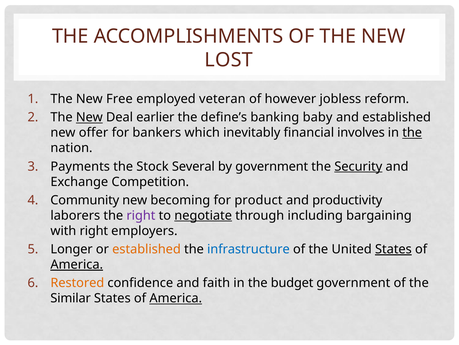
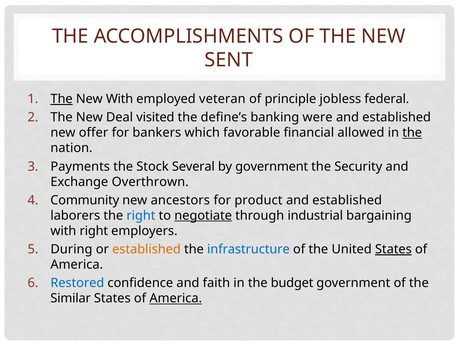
LOST: LOST -> SENT
The at (62, 99) underline: none -> present
New Free: Free -> With
however: however -> principle
reform: reform -> federal
New at (89, 117) underline: present -> none
earlier: earlier -> visited
baby: baby -> were
inevitably: inevitably -> favorable
involves: involves -> allowed
Security underline: present -> none
Competition: Competition -> Overthrown
becoming: becoming -> ancestors
productivity at (347, 200): productivity -> established
right at (141, 215) colour: purple -> blue
including: including -> industrial
Longer: Longer -> During
America at (77, 264) underline: present -> none
Restored colour: orange -> blue
